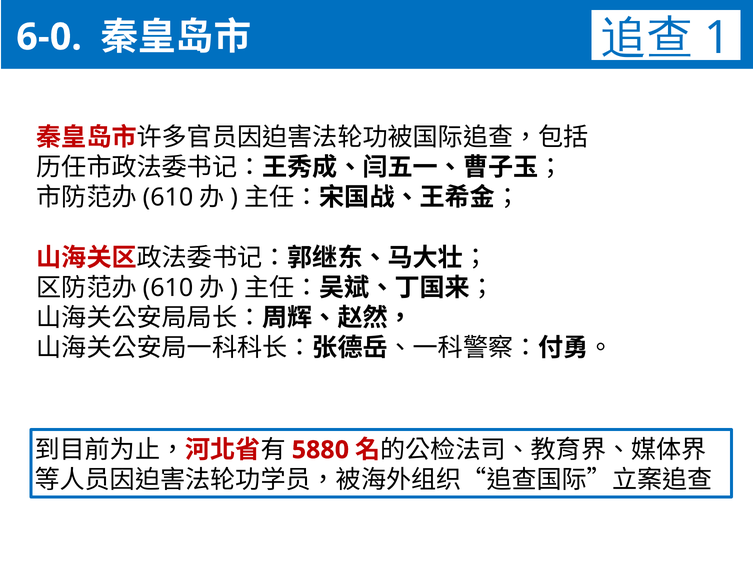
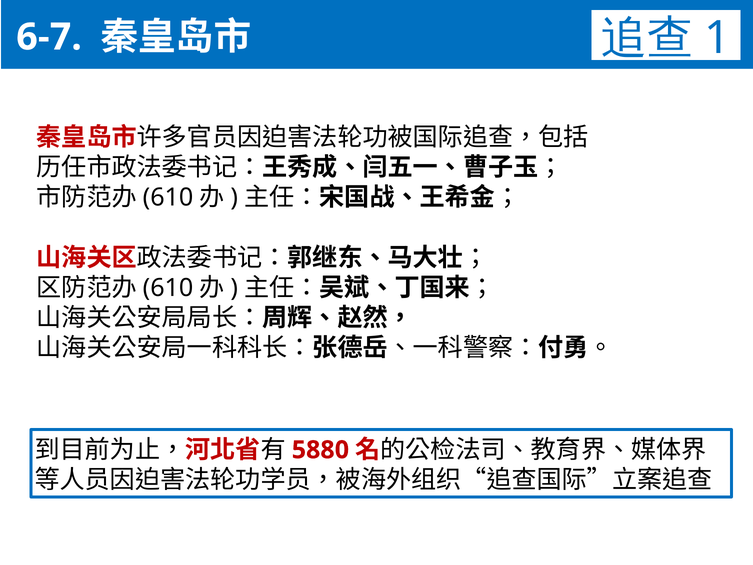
6-0: 6-0 -> 6-7
